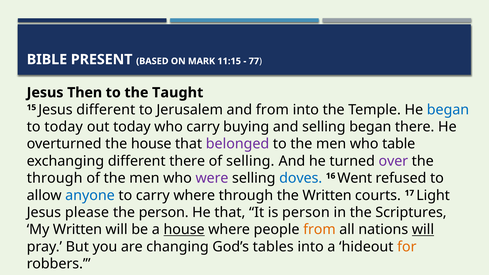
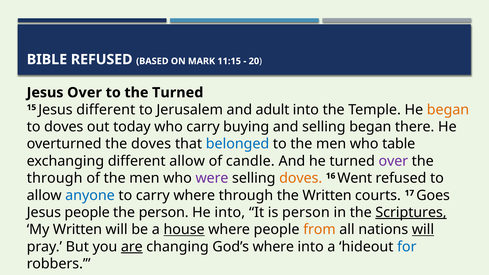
BIBLE PRESENT: PRESENT -> REFUSED
77: 77 -> 20
Jesus Then: Then -> Over
the Taught: Taught -> Turned
and from: from -> adult
began at (448, 110) colour: blue -> orange
to today: today -> doves
the house: house -> doves
belonged colour: purple -> blue
different there: there -> allow
of selling: selling -> candle
doves at (301, 178) colour: blue -> orange
Light: Light -> Goes
Jesus please: please -> people
He that: that -> into
Scriptures underline: none -> present
are underline: none -> present
God’s tables: tables -> where
for colour: orange -> blue
